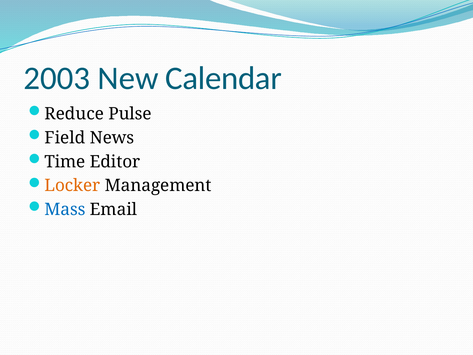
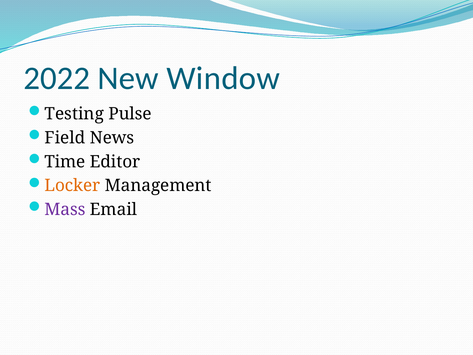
2003: 2003 -> 2022
Calendar: Calendar -> Window
Reduce: Reduce -> Testing
Mass colour: blue -> purple
